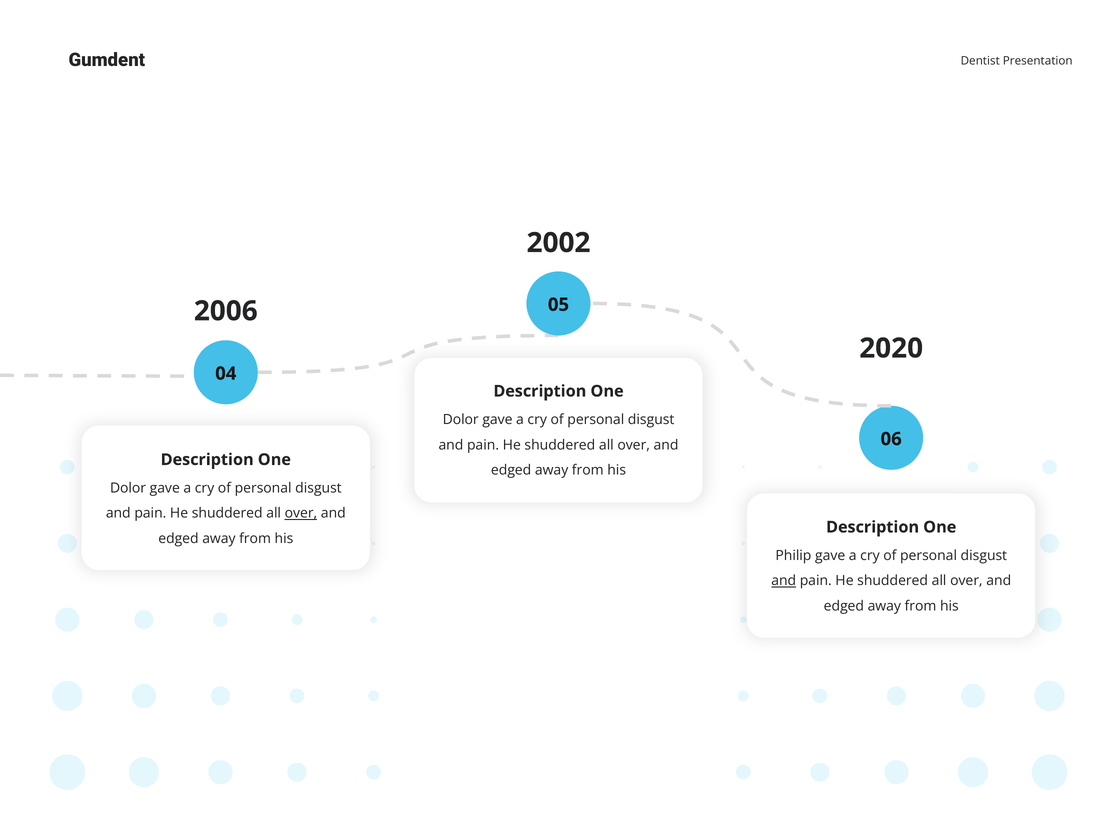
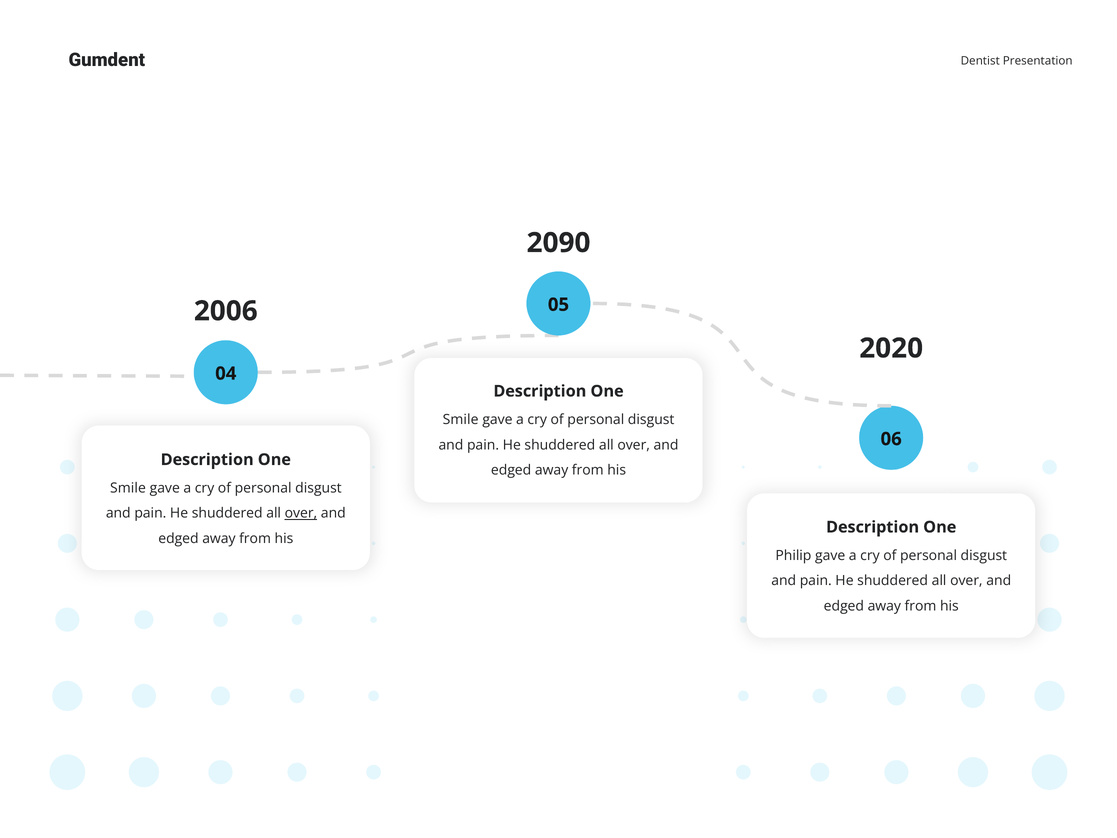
2002: 2002 -> 2090
Dolor at (461, 420): Dolor -> Smile
Dolor at (128, 488): Dolor -> Smile
and at (784, 581) underline: present -> none
